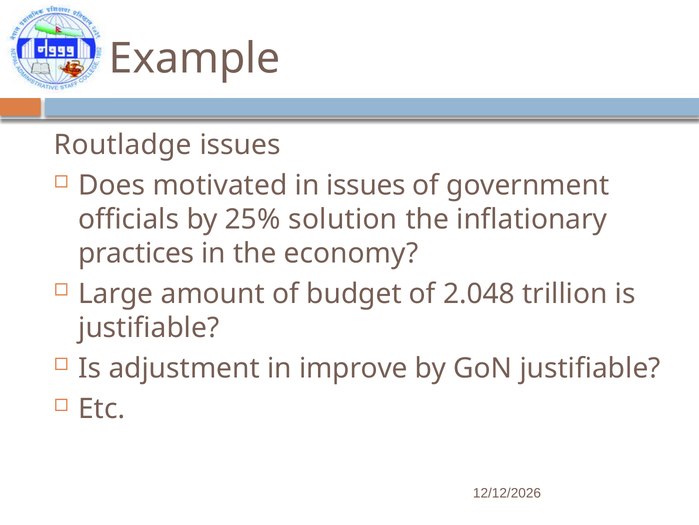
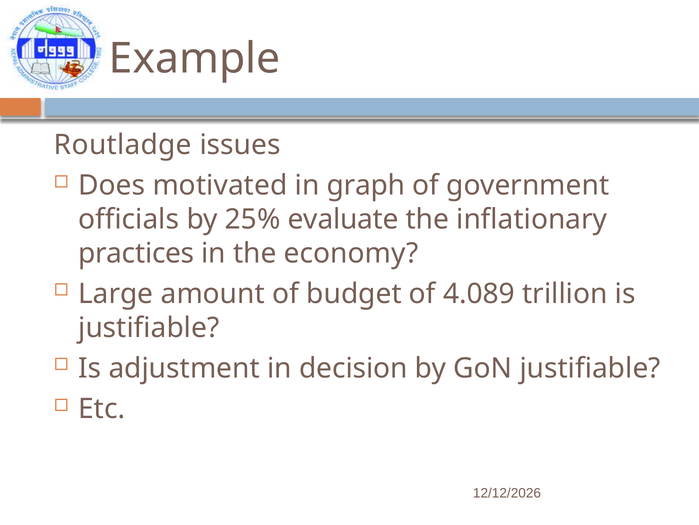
in issues: issues -> graph
solution: solution -> evaluate
2.048: 2.048 -> 4.089
improve: improve -> decision
